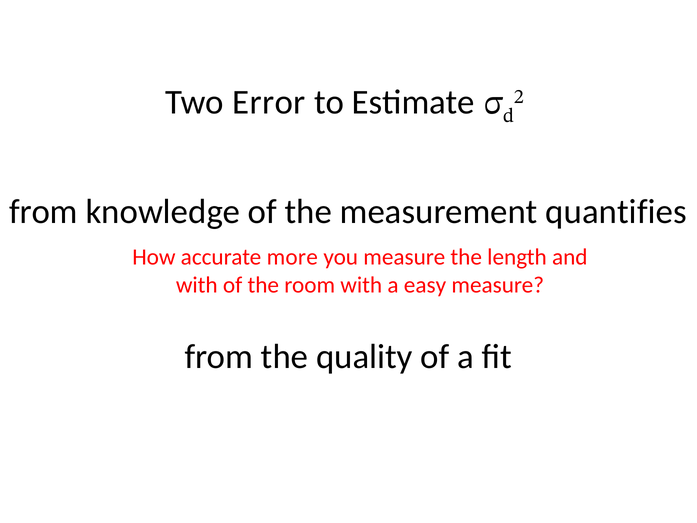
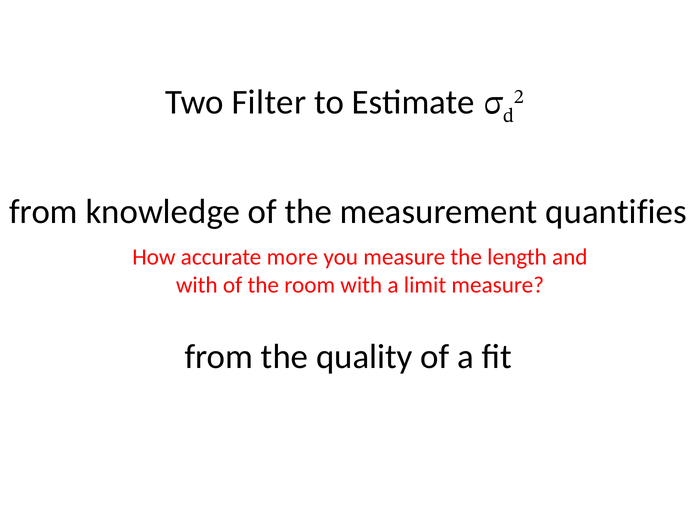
Error: Error -> Filter
easy: easy -> limit
